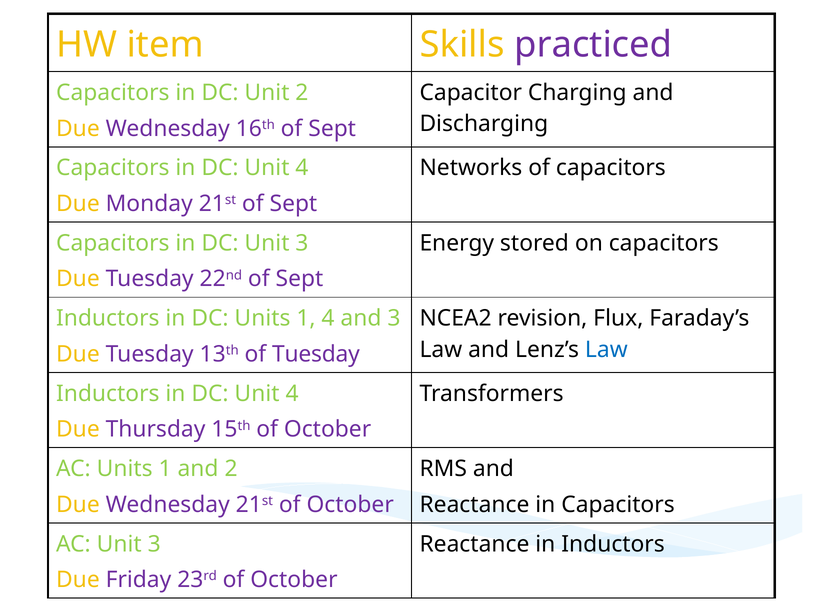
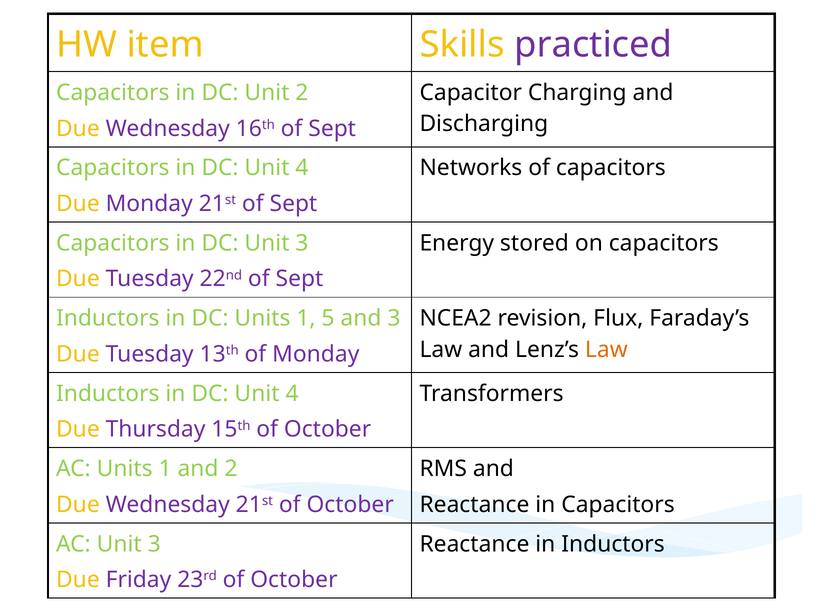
1 4: 4 -> 5
Law at (606, 349) colour: blue -> orange
of Tuesday: Tuesday -> Monday
